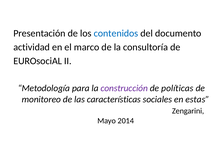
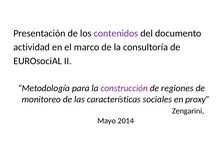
contenidos colour: blue -> purple
políticas: políticas -> regiones
estas: estas -> proxy
